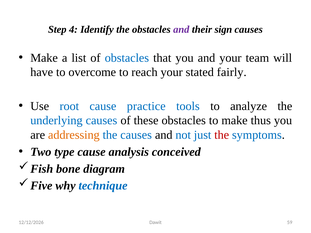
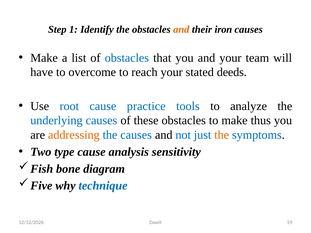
4: 4 -> 1
and at (181, 30) colour: purple -> orange
sign: sign -> iron
fairly: fairly -> deeds
the at (222, 135) colour: red -> orange
conceived: conceived -> sensitivity
